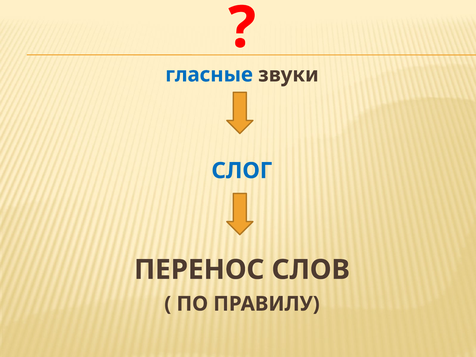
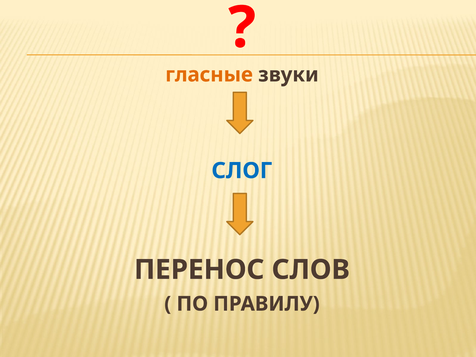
гласные colour: blue -> orange
